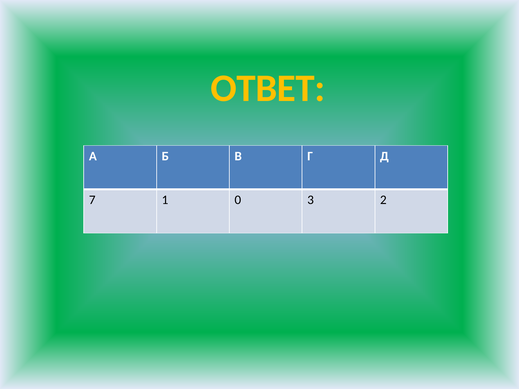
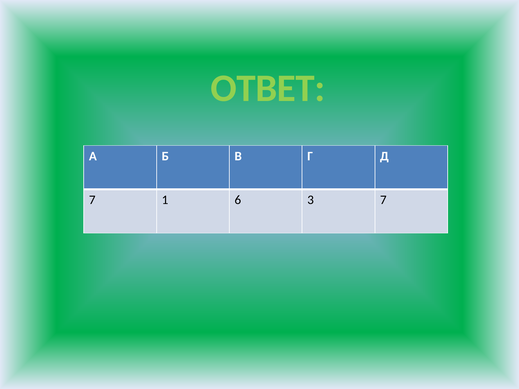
ОТВЕТ colour: yellow -> light green
0: 0 -> 6
3 2: 2 -> 7
